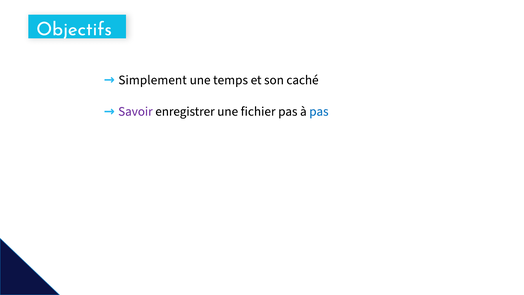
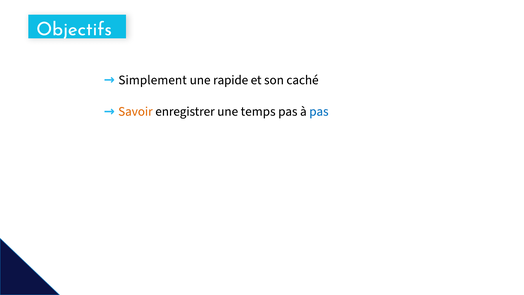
temps: temps -> rapide
Savoir colour: purple -> orange
fichier: fichier -> temps
